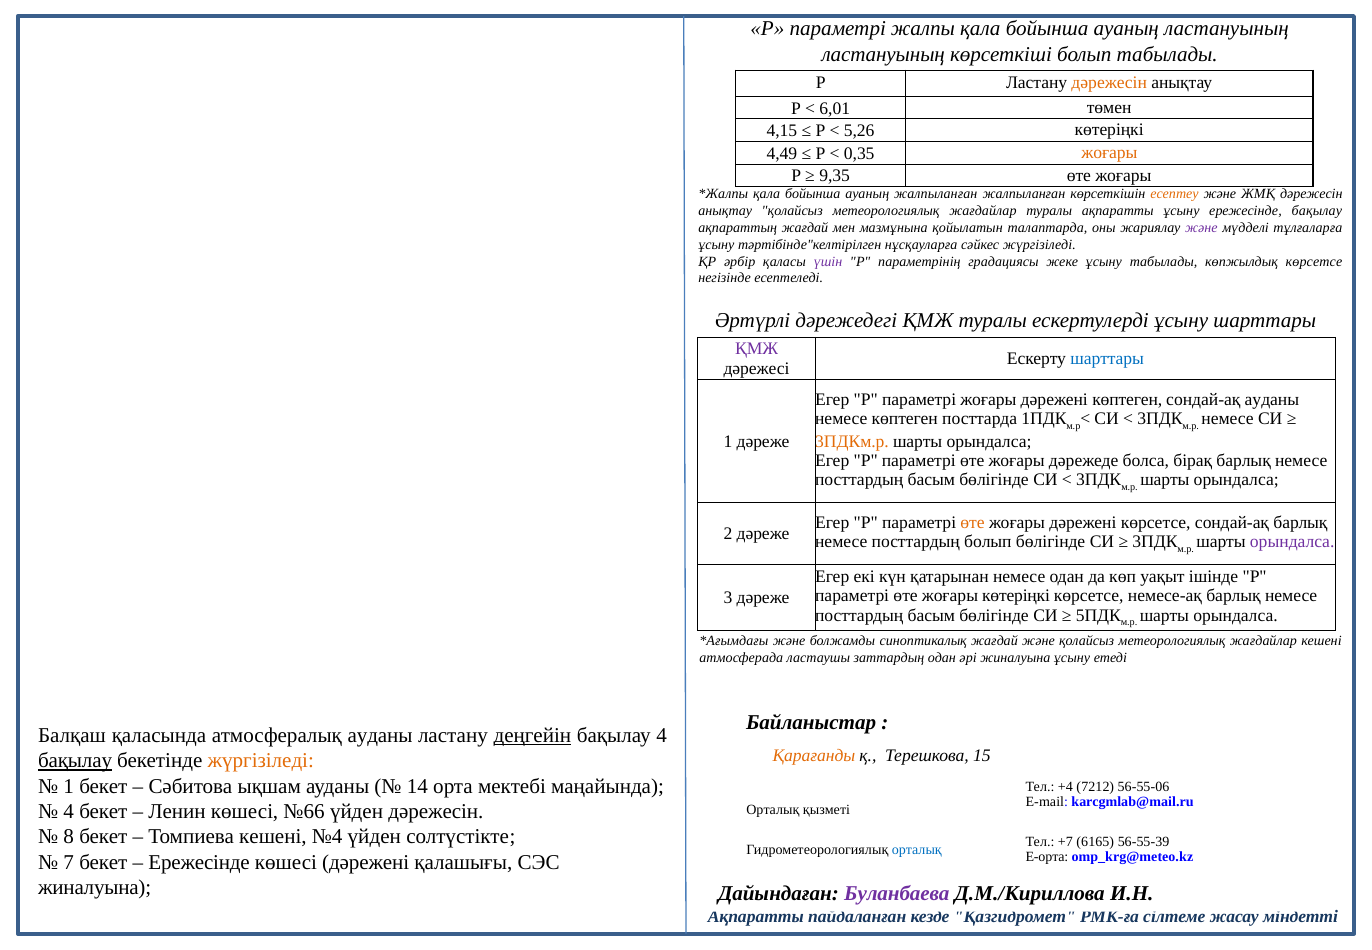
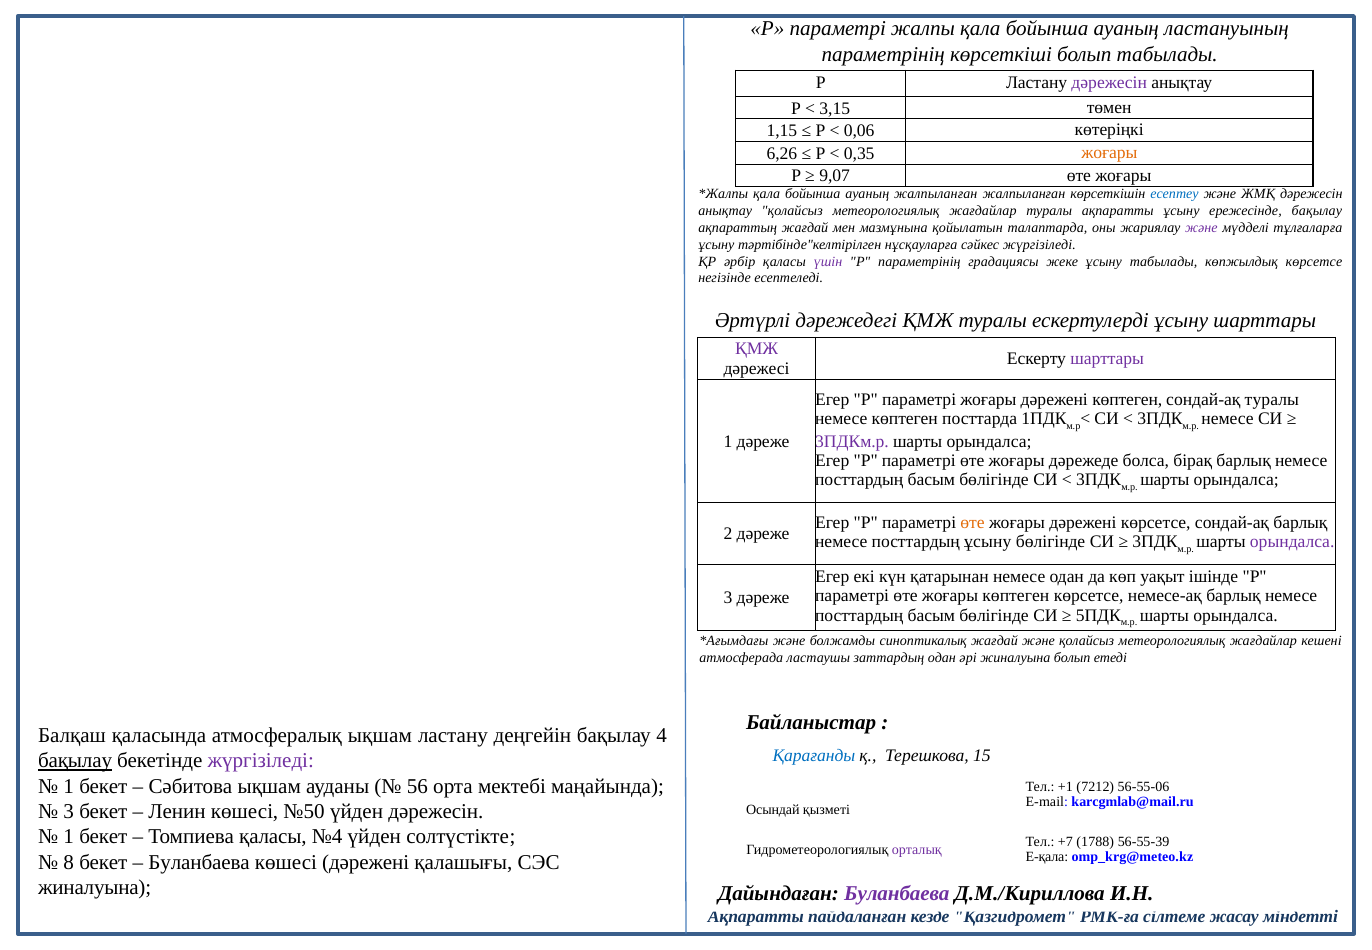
ластануының at (883, 54): ластануының -> параметрінің
дәрежесін at (1109, 83) colour: orange -> purple
6,01: 6,01 -> 3,15
4,15: 4,15 -> 1,15
5,26: 5,26 -> 0,06
4,49: 4,49 -> 6,26
9,35: 9,35 -> 9,07
есептеу colour: orange -> blue
шарттары at (1107, 359) colour: blue -> purple
сондай-ақ ауданы: ауданы -> туралы
3ПДКм.р colour: orange -> purple
посттардың болып: болып -> ұсыну
жоғары көтеріңкі: көтеріңкі -> көптеген
жиналуына ұсыну: ұсыну -> болып
атмосфералық ауданы: ауданы -> ықшам
деңгейін underline: present -> none
Қарағанды colour: orange -> blue
жүргізіледі at (261, 761) colour: orange -> purple
14: 14 -> 56
+4: +4 -> +1
4 at (69, 811): 4 -> 3
№66: №66 -> №50
Орталық at (773, 810): Орталық -> Осындай
8 at (69, 837): 8 -> 1
Томпиева кешені: кешені -> қаласы
6165: 6165 -> 1788
орталық at (917, 849) colour: blue -> purple
E-орта: E-орта -> E-қала
7: 7 -> 8
Ережесінде at (199, 862): Ережесінде -> Буланбаева
